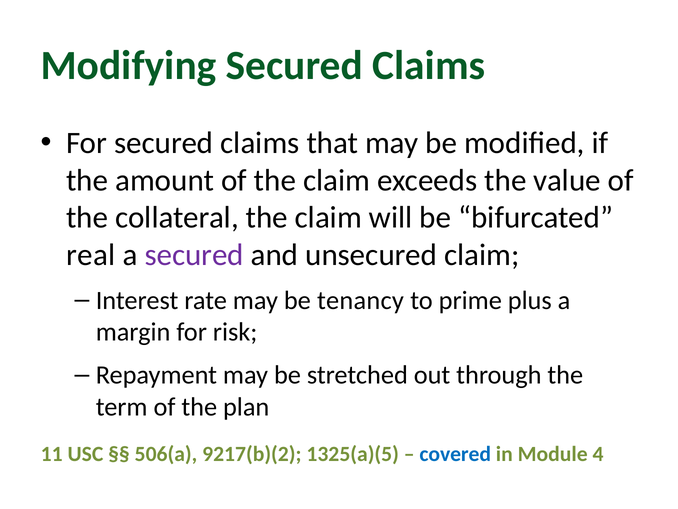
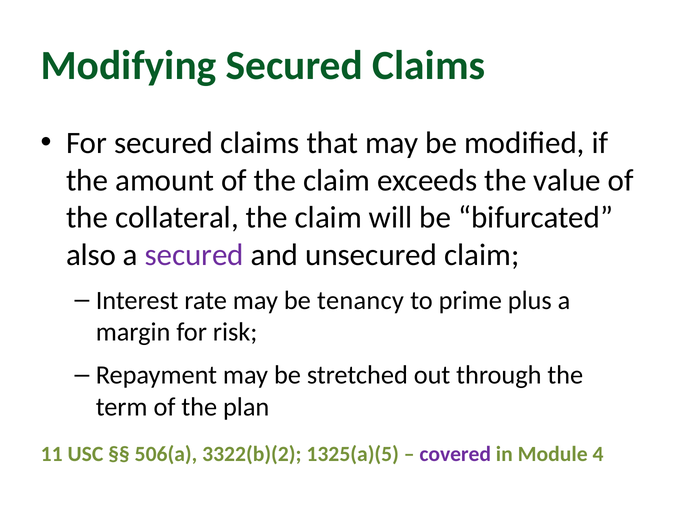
real: real -> also
9217(b)(2: 9217(b)(2 -> 3322(b)(2
covered colour: blue -> purple
